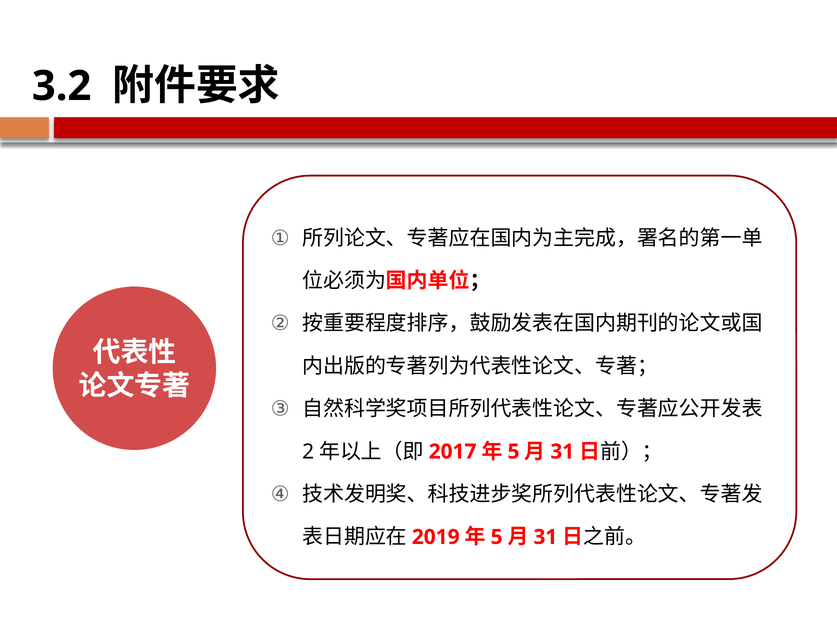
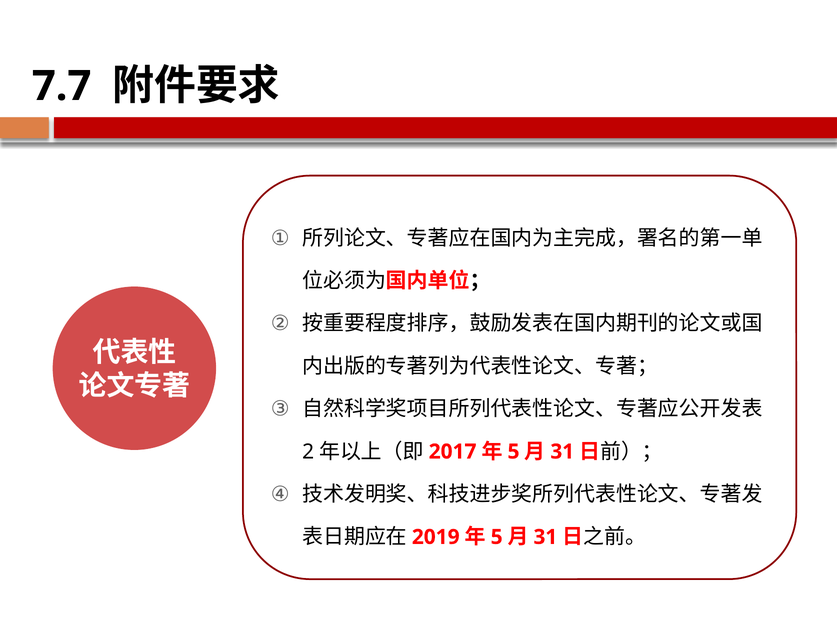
3.2: 3.2 -> 7.7
